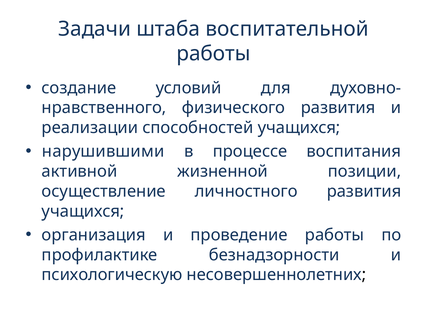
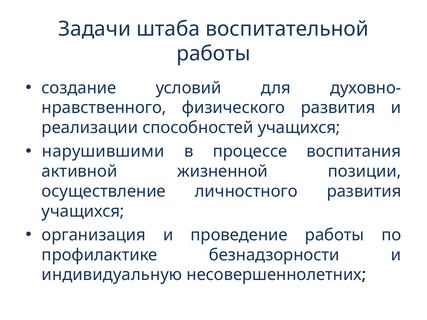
психологическую: психологическую -> индивидуальную
